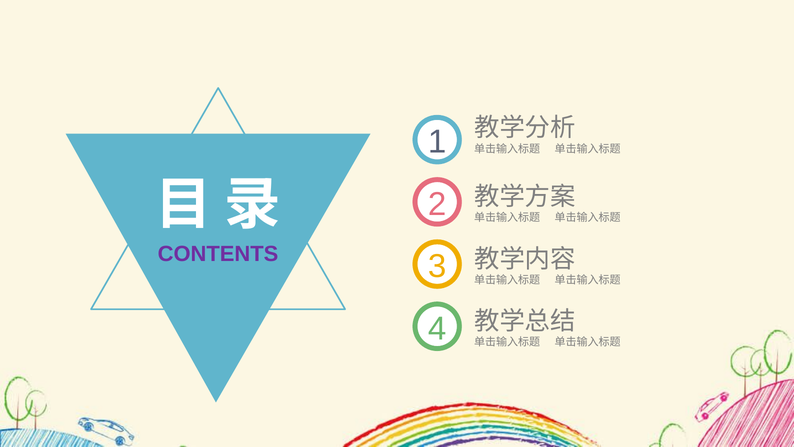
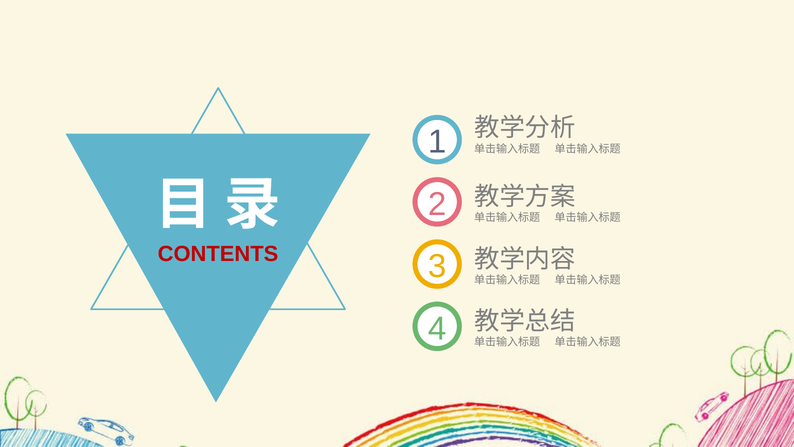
CONTENTS colour: purple -> red
